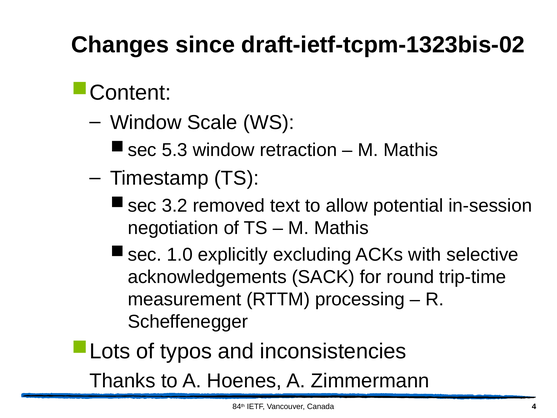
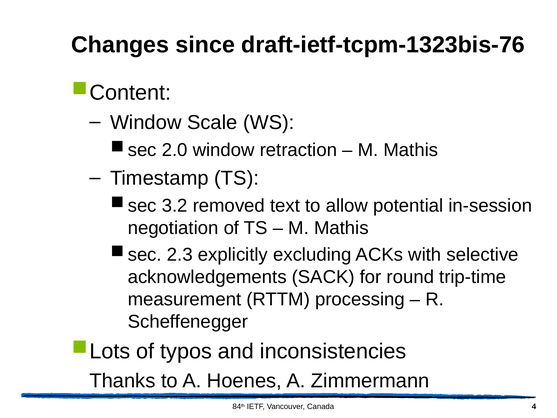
draft-ietf-tcpm-1323bis-02: draft-ietf-tcpm-1323bis-02 -> draft-ietf-tcpm-1323bis-76
5.3: 5.3 -> 2.0
1.0: 1.0 -> 2.3
